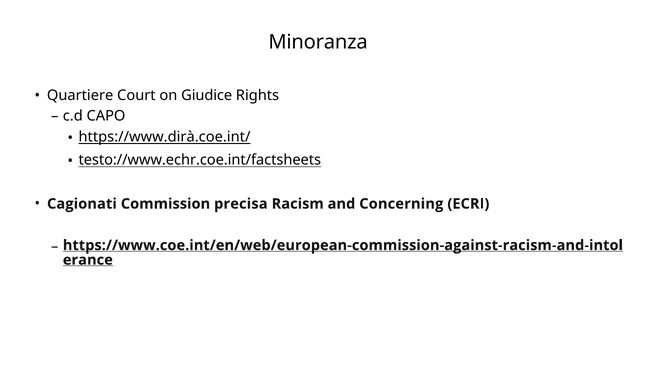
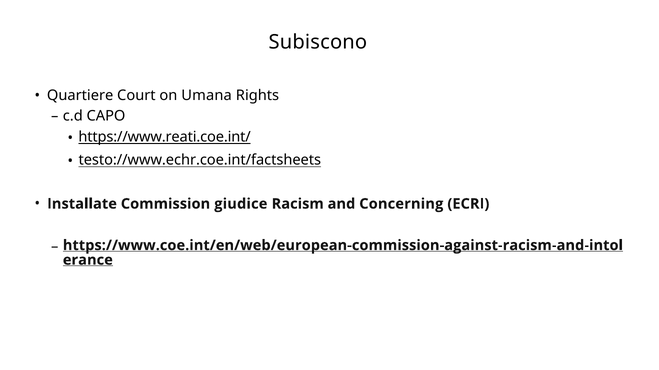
Minoranza: Minoranza -> Subiscono
Giudice: Giudice -> Umana
https://www.dirà.coe.int/: https://www.dirà.coe.int/ -> https://www.reati.coe.int/
Cagionati: Cagionati -> Installate
precisa: precisa -> giudice
